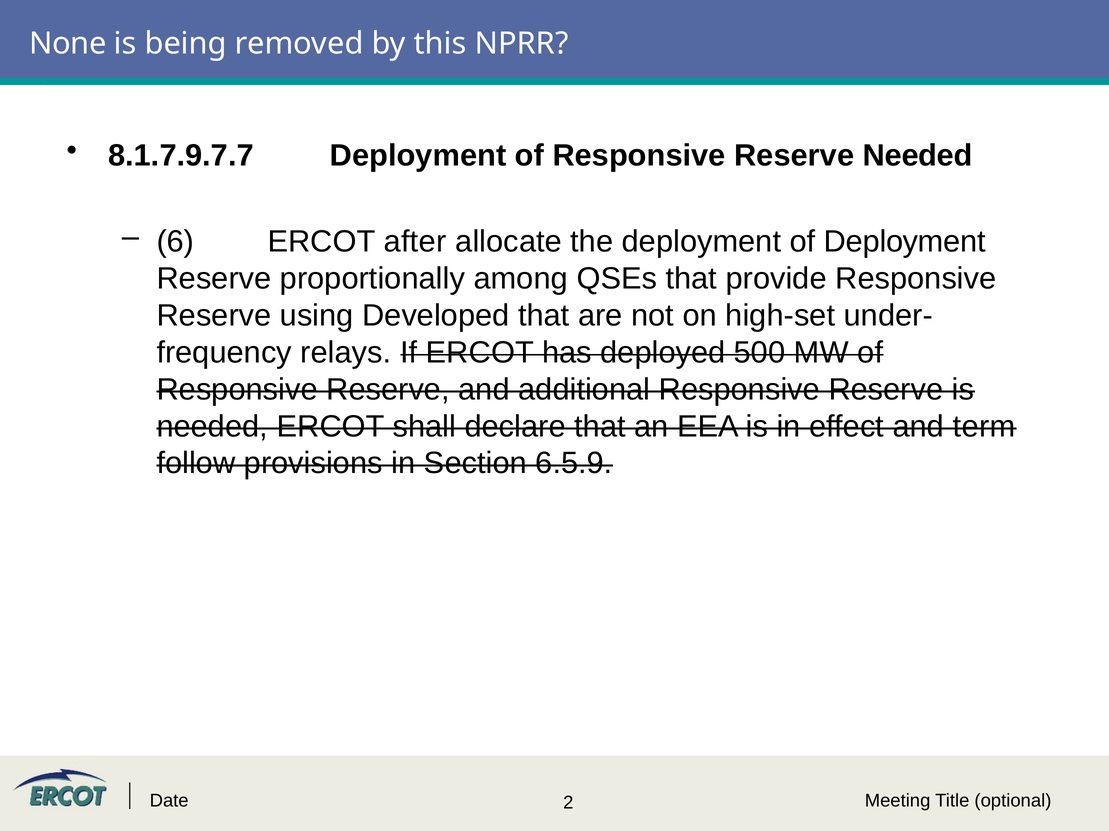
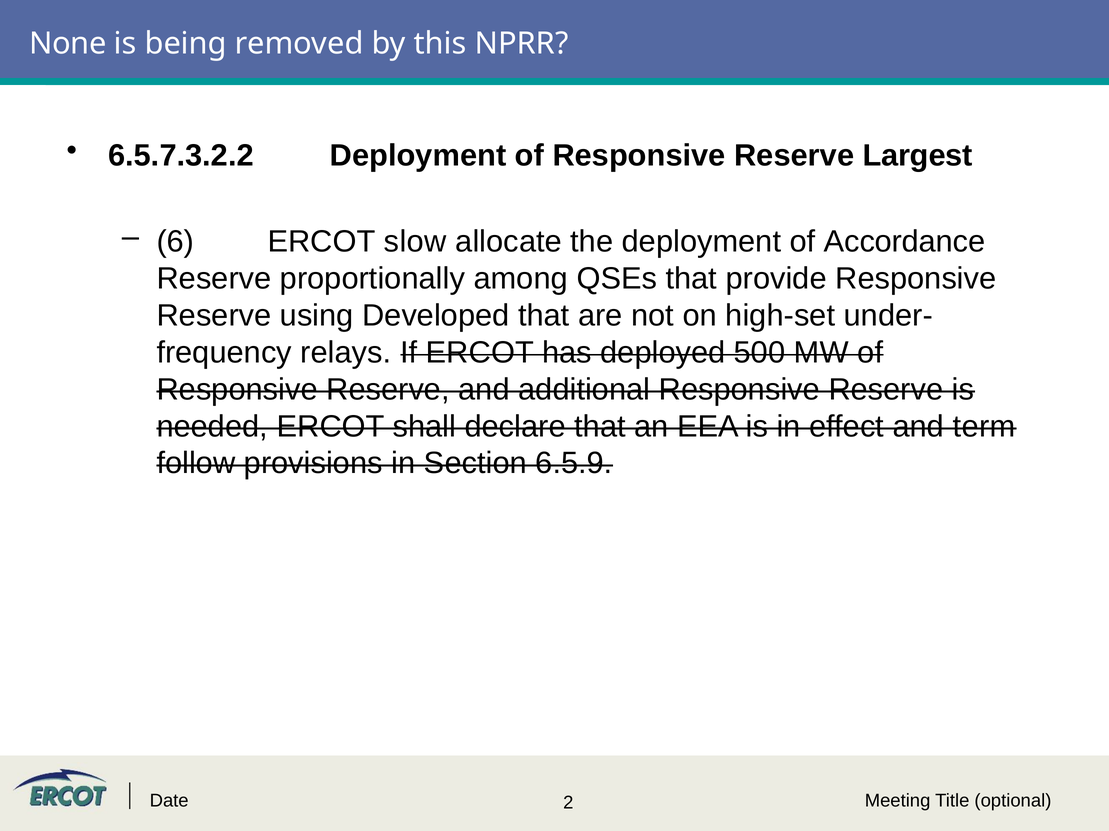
8.1.7.9.7.7: 8.1.7.9.7.7 -> 6.5.7.3.2.2
Reserve Needed: Needed -> Largest
after: after -> slow
of Deployment: Deployment -> Accordance
